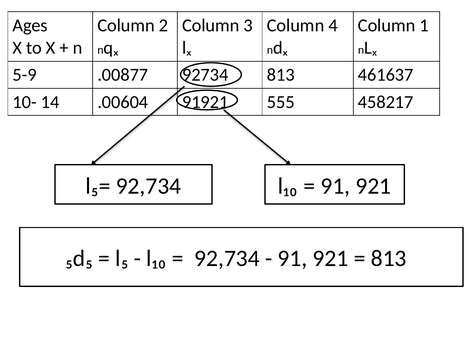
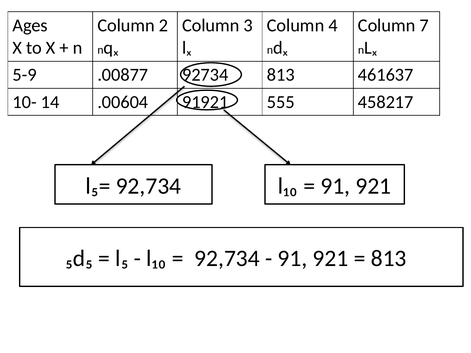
1: 1 -> 7
